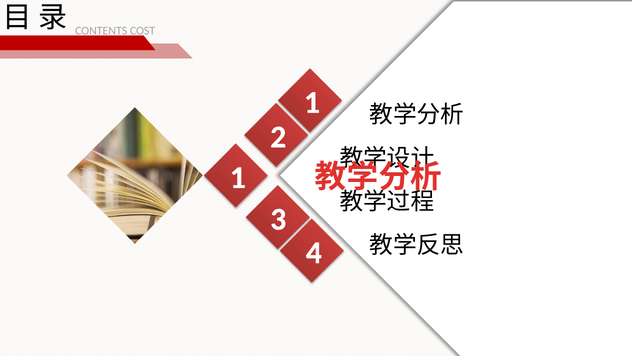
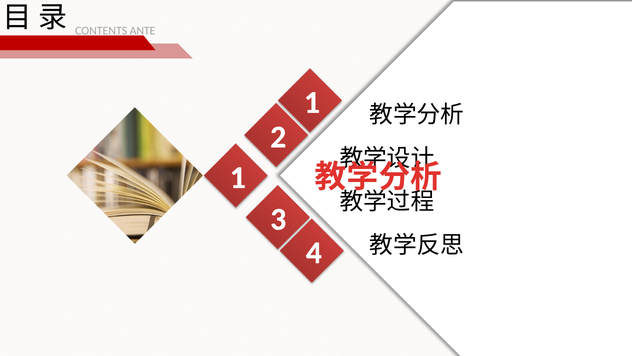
COST: COST -> ANTE
